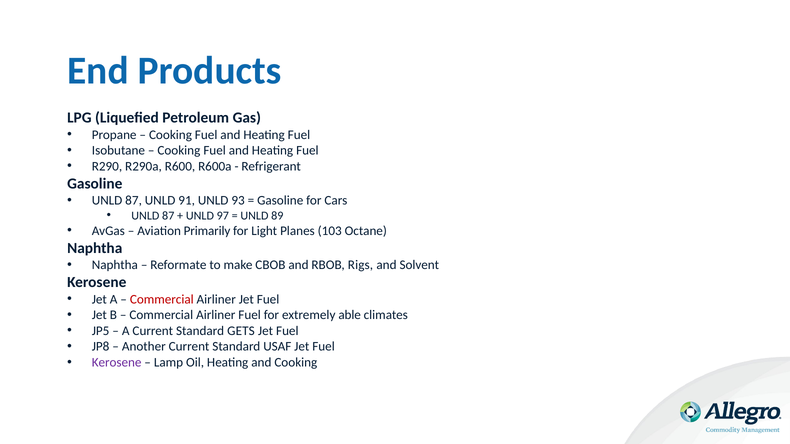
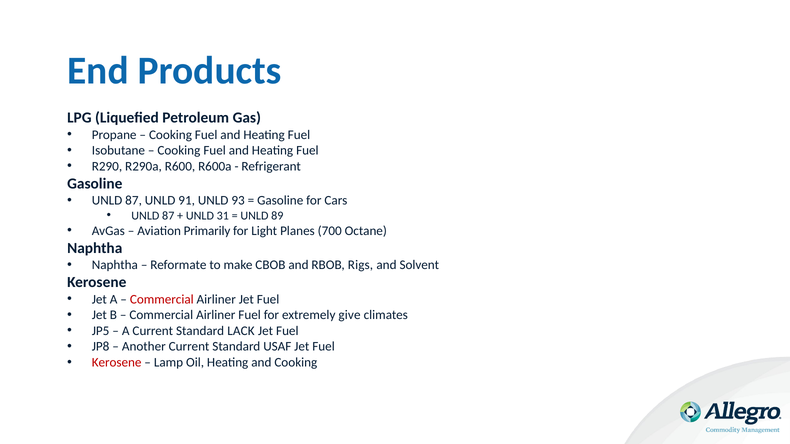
97: 97 -> 31
103: 103 -> 700
able: able -> give
GETS: GETS -> LACK
Kerosene at (117, 363) colour: purple -> red
